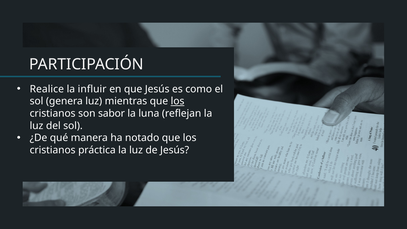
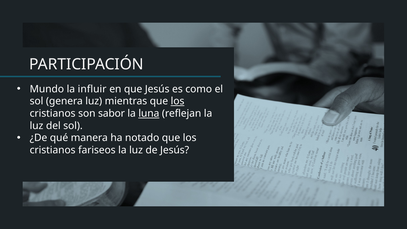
Realice: Realice -> Mundo
luna underline: none -> present
práctica: práctica -> fariseos
